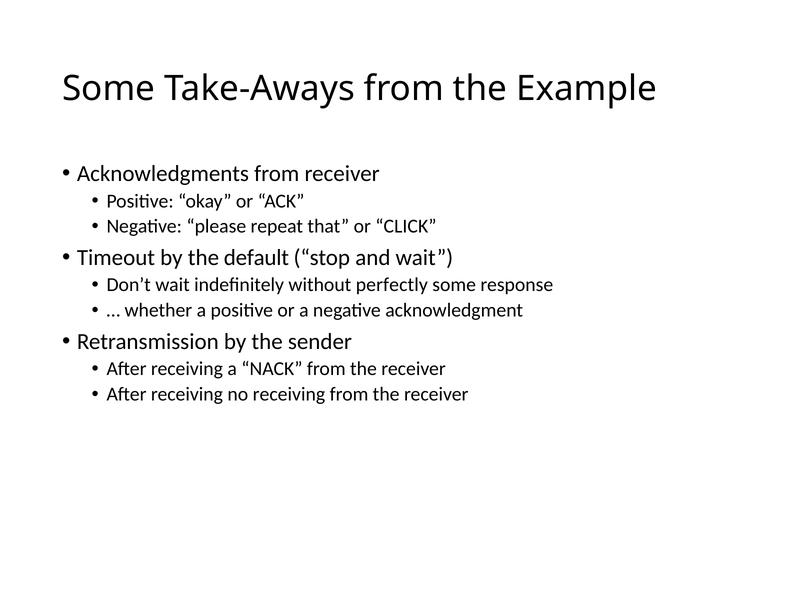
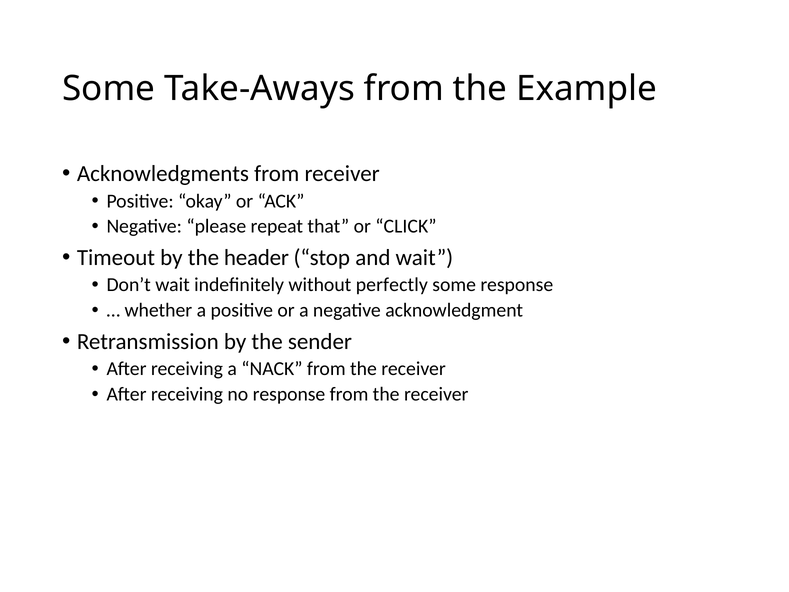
default: default -> header
no receiving: receiving -> response
